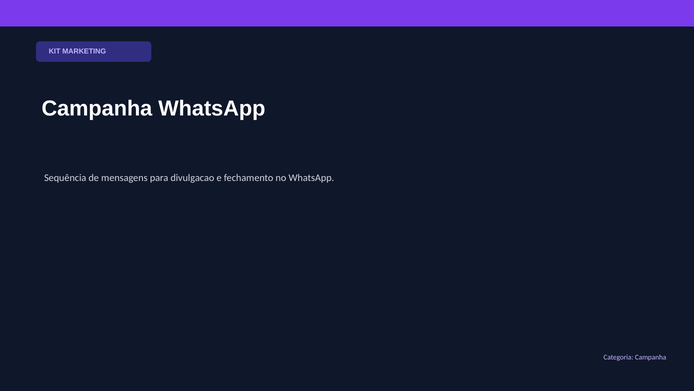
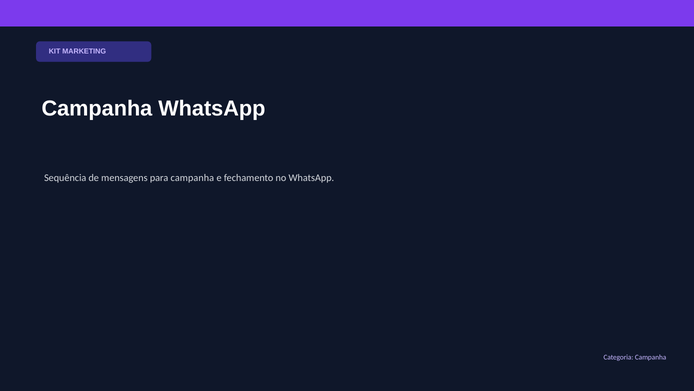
para divulgacao: divulgacao -> campanha
